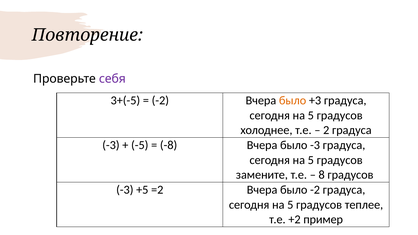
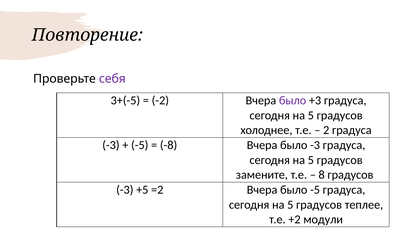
было at (293, 101) colour: orange -> purple
было -2: -2 -> -5
пример: пример -> модули
